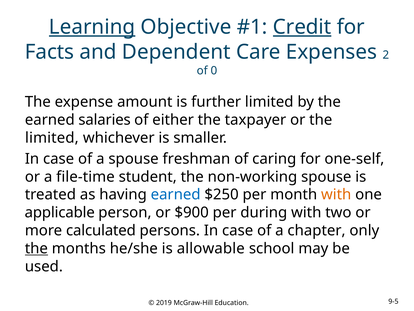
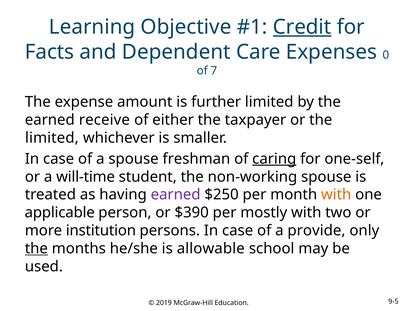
Learning underline: present -> none
2: 2 -> 0
0: 0 -> 7
salaries: salaries -> receive
caring underline: none -> present
file-time: file-time -> will-time
earned at (176, 194) colour: blue -> purple
$900: $900 -> $390
during: during -> mostly
calculated: calculated -> institution
chapter: chapter -> provide
